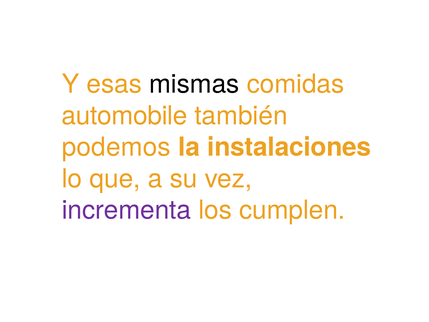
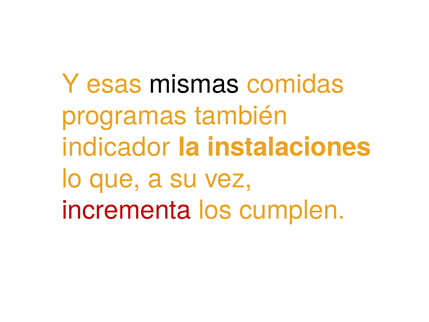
automobile: automobile -> programas
podemos: podemos -> indicador
incrementa colour: purple -> red
